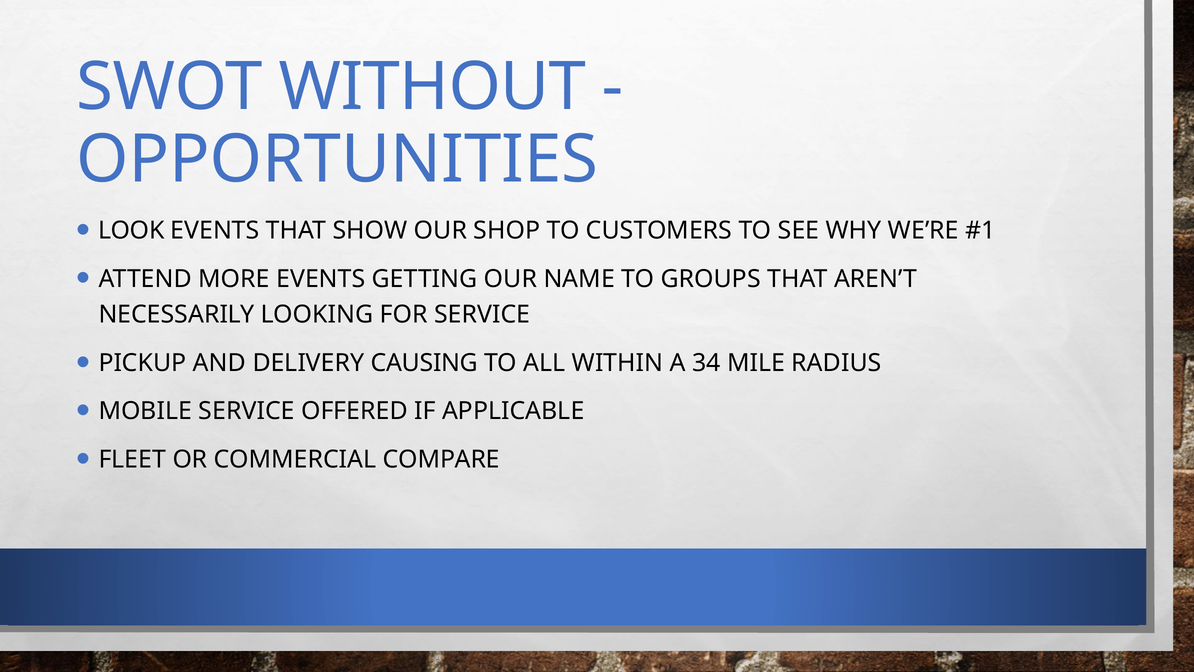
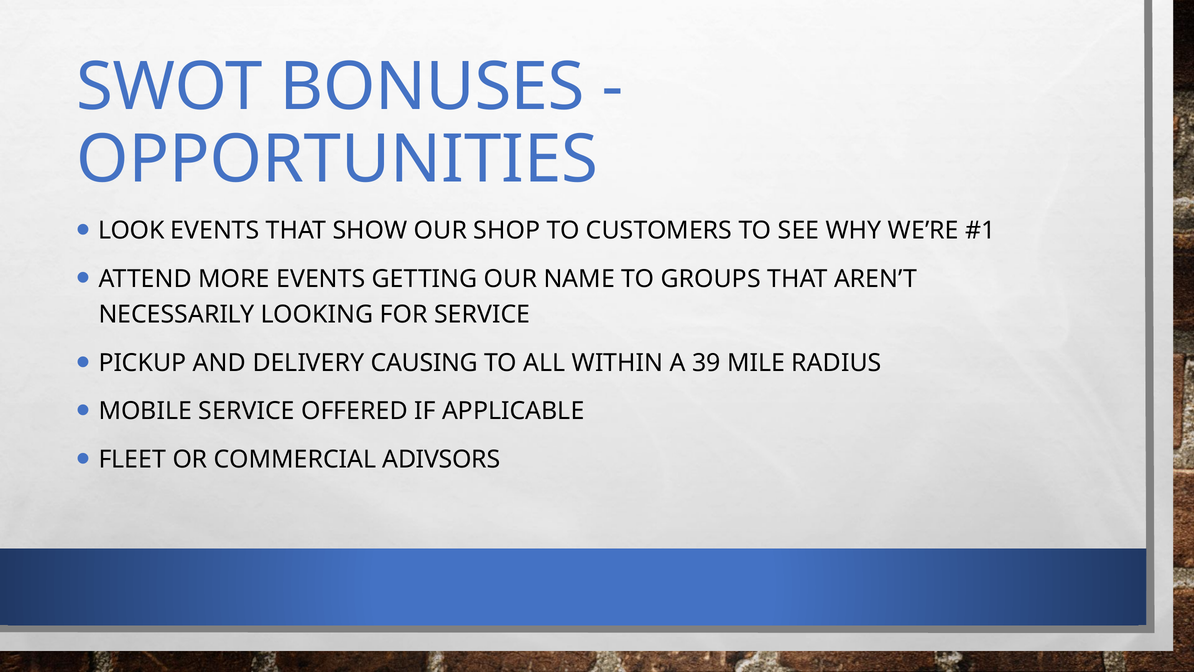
WITHOUT: WITHOUT -> BONUSES
34: 34 -> 39
COMPARE: COMPARE -> ADIVSORS
